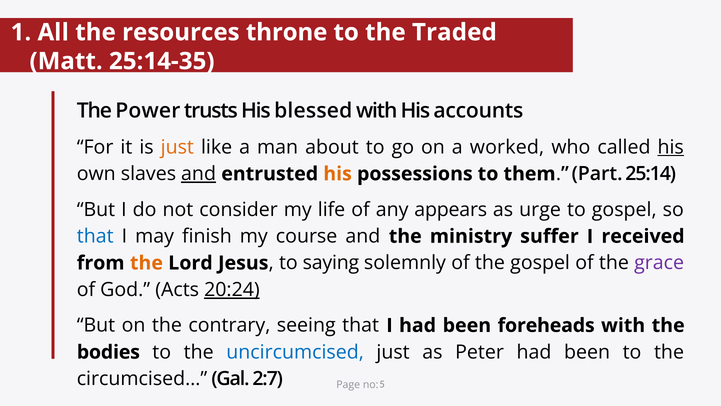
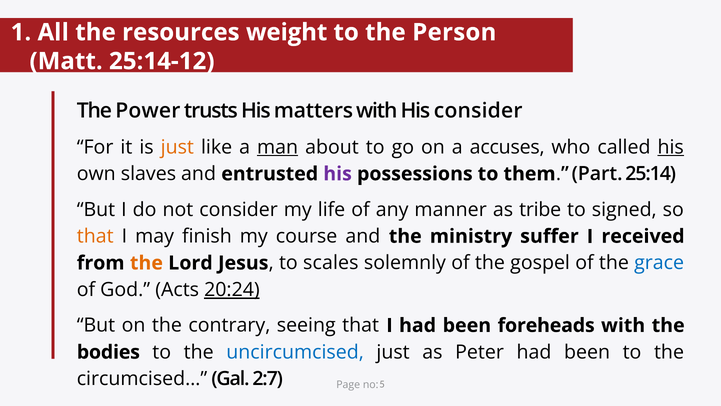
throne: throne -> weight
Traded: Traded -> Person
25:14-35: 25:14-35 -> 25:14-12
blessed: blessed -> matters
His accounts: accounts -> consider
man underline: none -> present
worked: worked -> accuses
and at (199, 174) underline: present -> none
his at (338, 174) colour: orange -> purple
appears: appears -> manner
urge: urge -> tribe
to gospel: gospel -> signed
that at (95, 237) colour: blue -> orange
saying: saying -> scales
grace colour: purple -> blue
